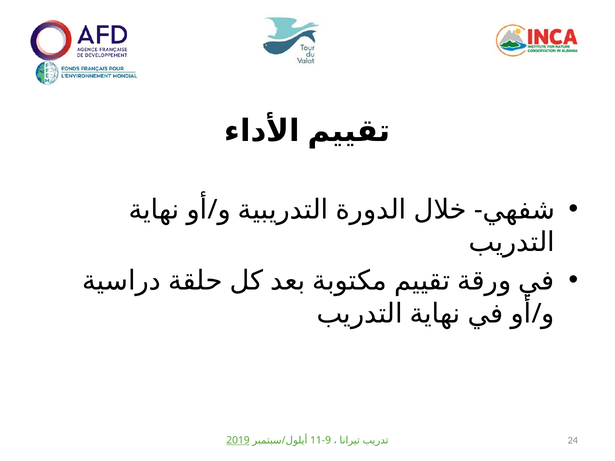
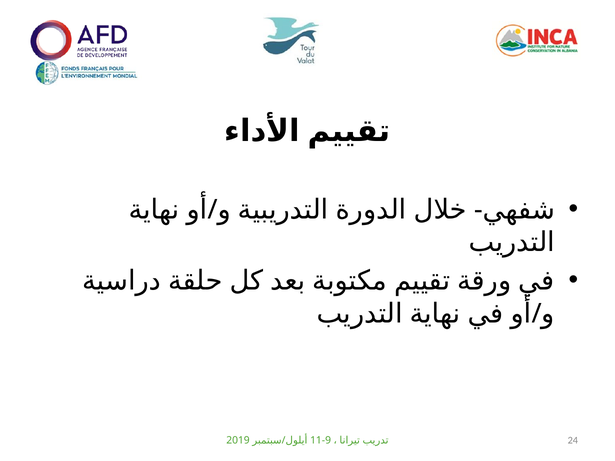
2019 underline: present -> none
